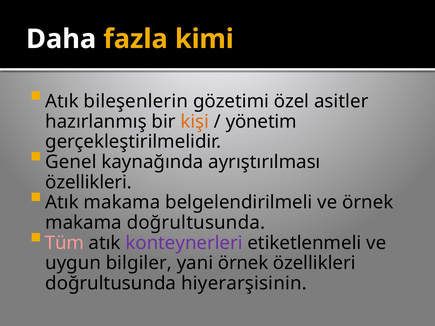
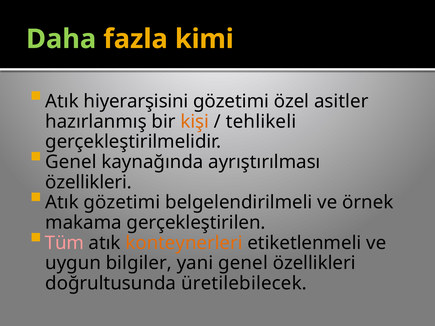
Daha colour: white -> light green
bileşenlerin: bileşenlerin -> hiyerarşisini
yönetim: yönetim -> tehlikeli
Atık makama: makama -> gözetimi
makama doğrultusunda: doğrultusunda -> gerçekleştirilen
konteynerleri colour: purple -> orange
yani örnek: örnek -> genel
hiyerarşisinin: hiyerarşisinin -> üretilebilecek
